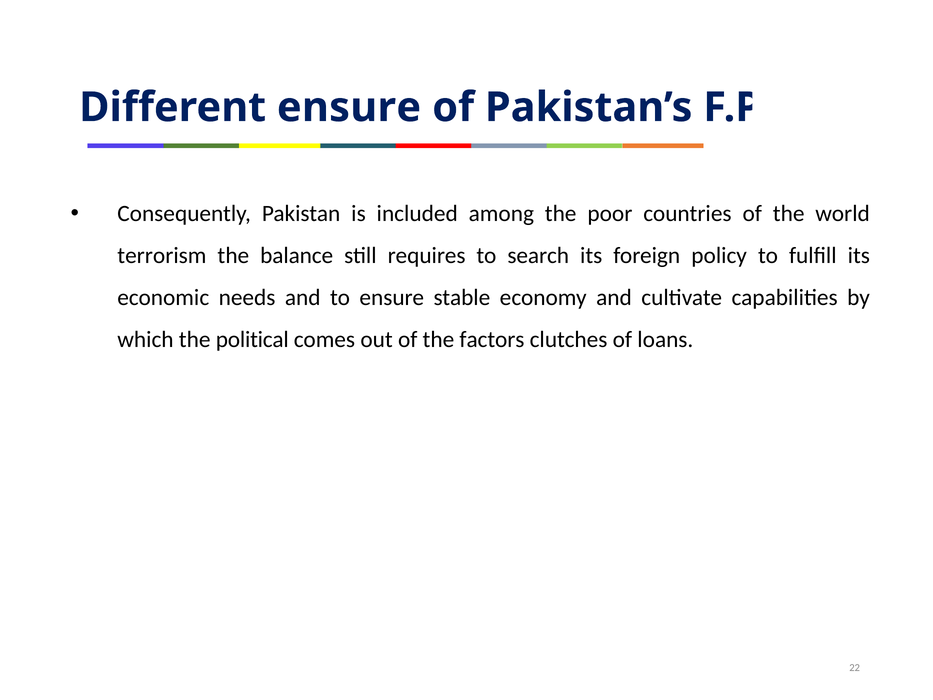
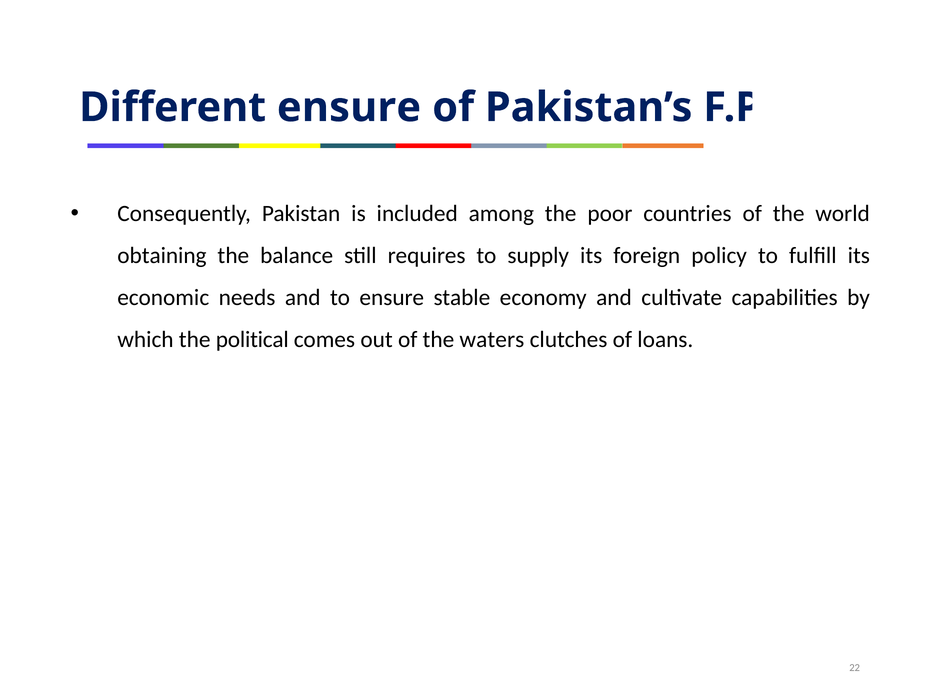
terrorism: terrorism -> obtaining
search: search -> supply
factors: factors -> waters
